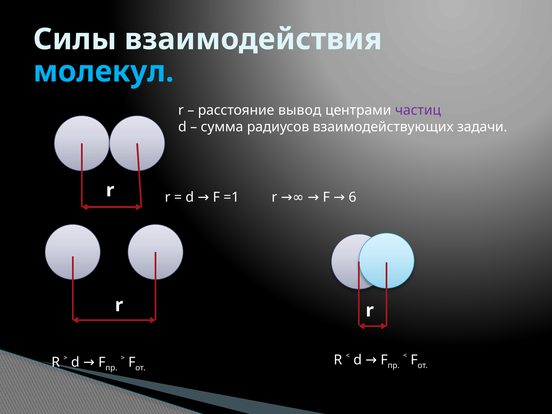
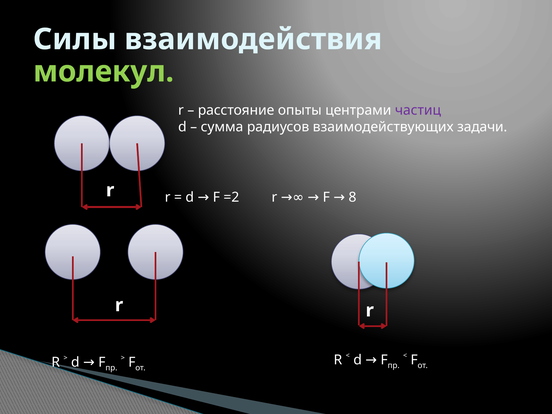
молекул colour: light blue -> light green
вывод: вывод -> опыты
=1: =1 -> =2
6: 6 -> 8
